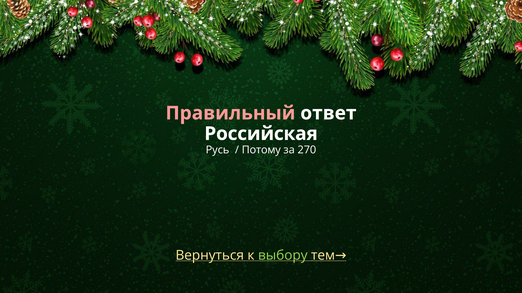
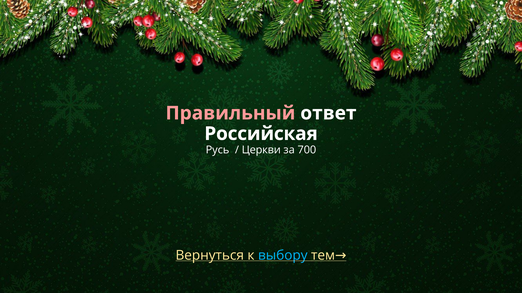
Потому: Потому -> Церкви
270: 270 -> 700
выбору colour: light green -> light blue
